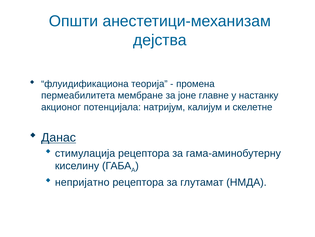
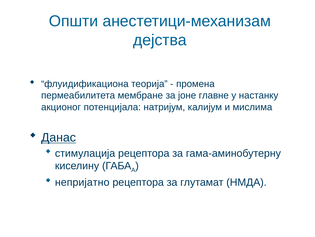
скелетне: скелетне -> мислима
